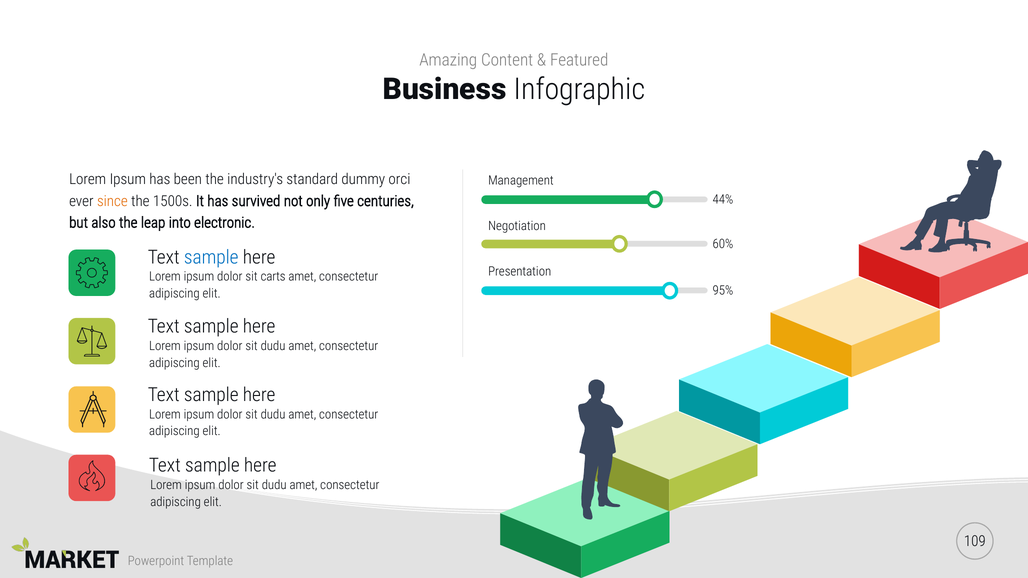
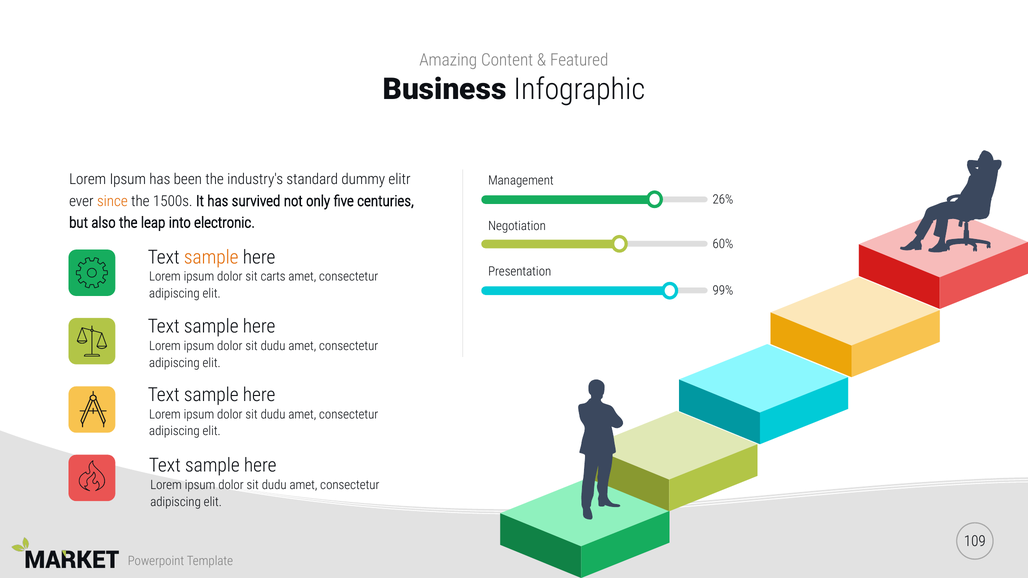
orci: orci -> elitr
44%: 44% -> 26%
sample at (211, 257) colour: blue -> orange
95%: 95% -> 99%
